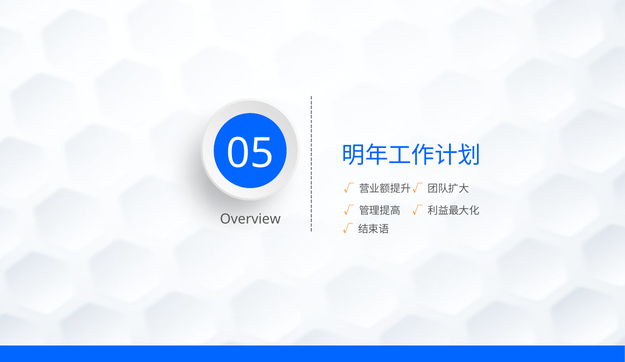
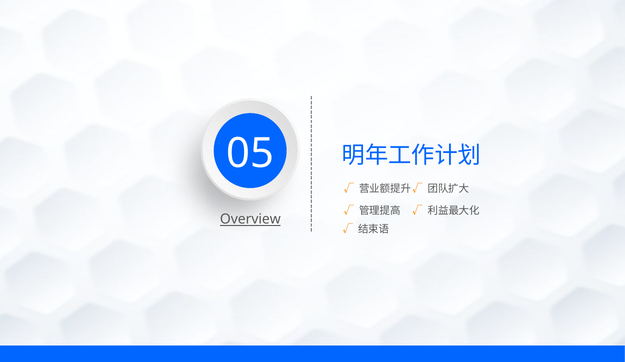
Overview underline: none -> present
